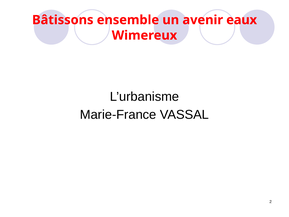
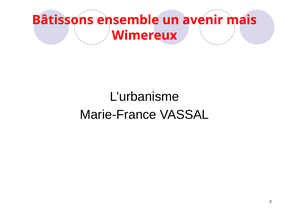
eaux: eaux -> mais
